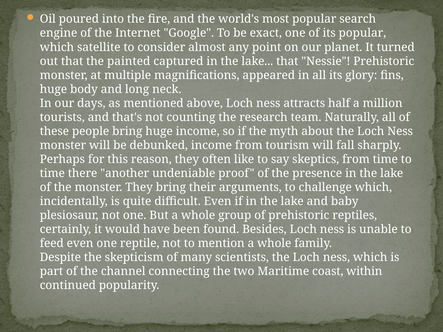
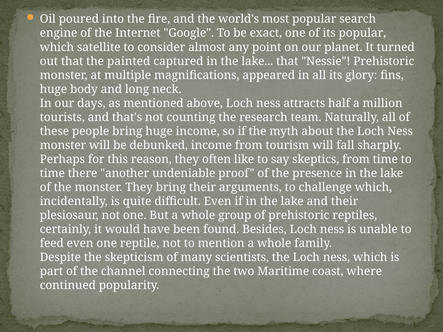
and baby: baby -> their
within: within -> where
